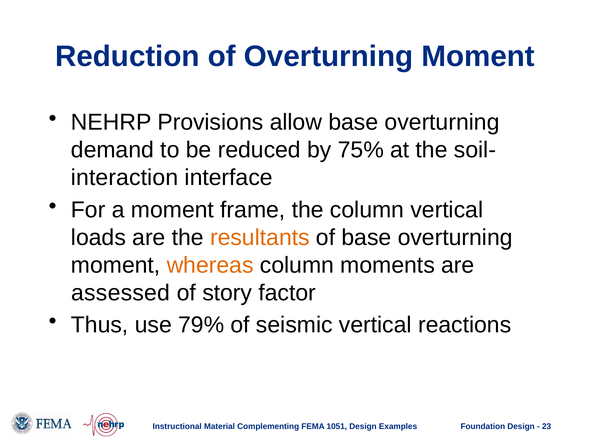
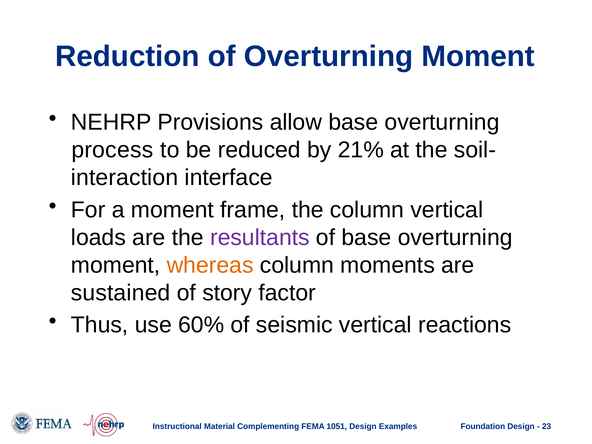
demand: demand -> process
75%: 75% -> 21%
resultants colour: orange -> purple
assessed: assessed -> sustained
79%: 79% -> 60%
